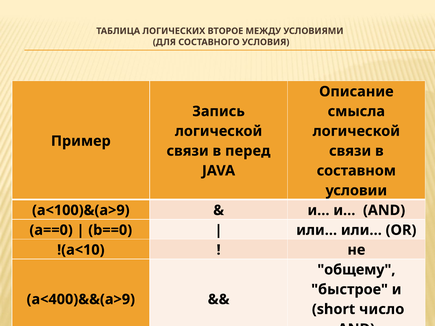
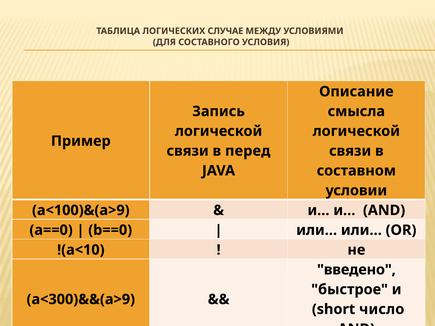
ВТОРОЕ: ВТОРОЕ -> СЛУЧАЕ
общему: общему -> введено
a<400)&&(a>9: a<400)&&(a>9 -> a<300)&&(a>9
